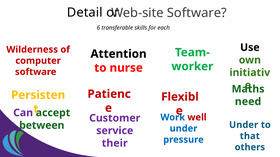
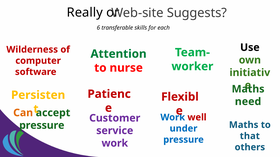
Detail: Detail -> Really
Software at (197, 13): Software -> Suggests
Attention colour: black -> green
Can colour: purple -> orange
Under at (244, 125): Under -> Maths
between at (42, 126): between -> pressure
their at (115, 144): their -> work
